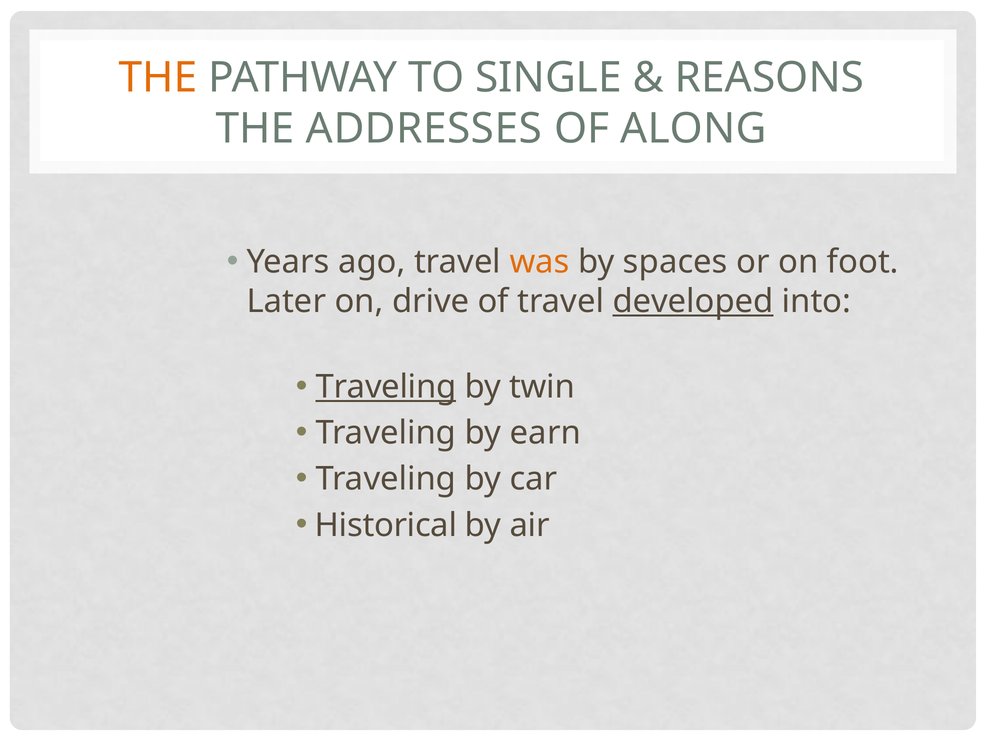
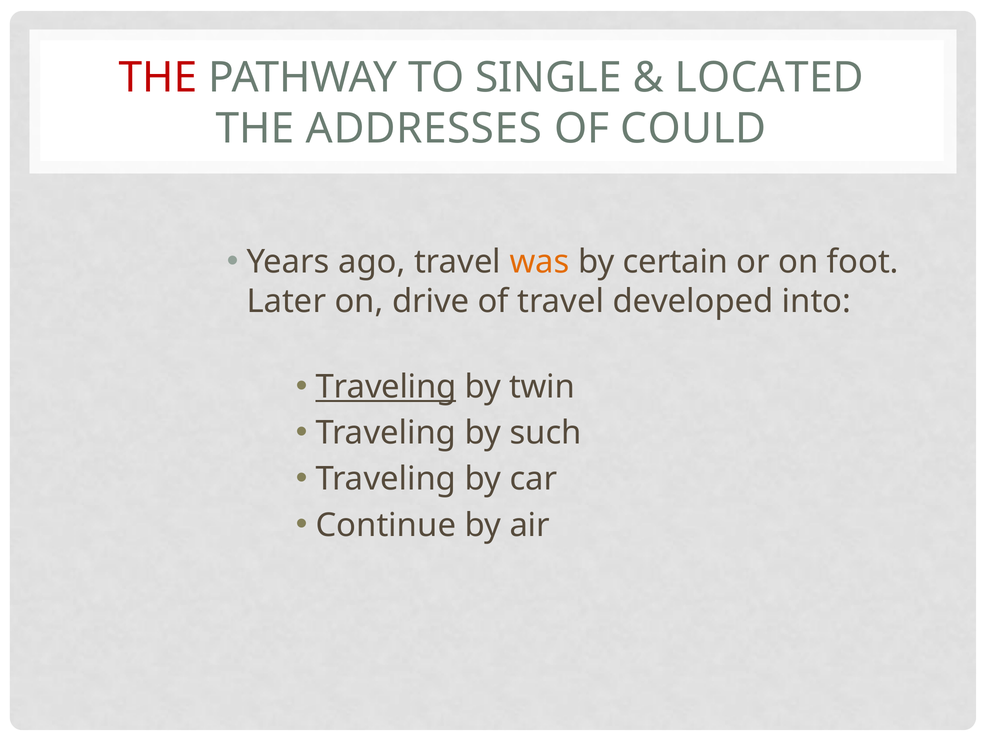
THE at (158, 78) colour: orange -> red
REASONS: REASONS -> LOCATED
ALONG: ALONG -> COULD
spaces: spaces -> certain
developed underline: present -> none
earn: earn -> such
Historical: Historical -> Continue
